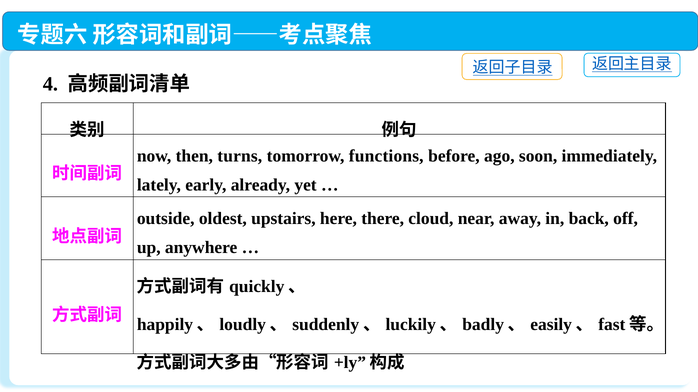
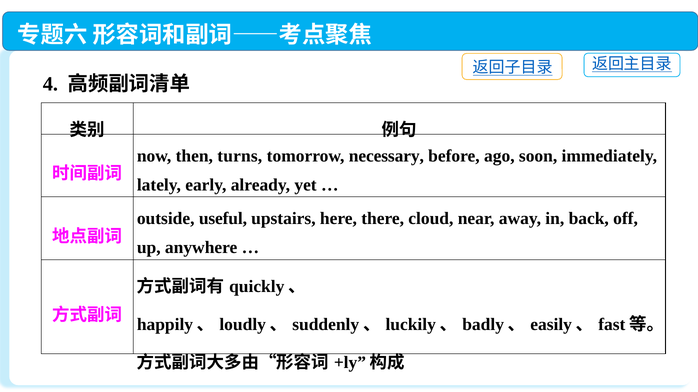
functions: functions -> necessary
oldest: oldest -> useful
